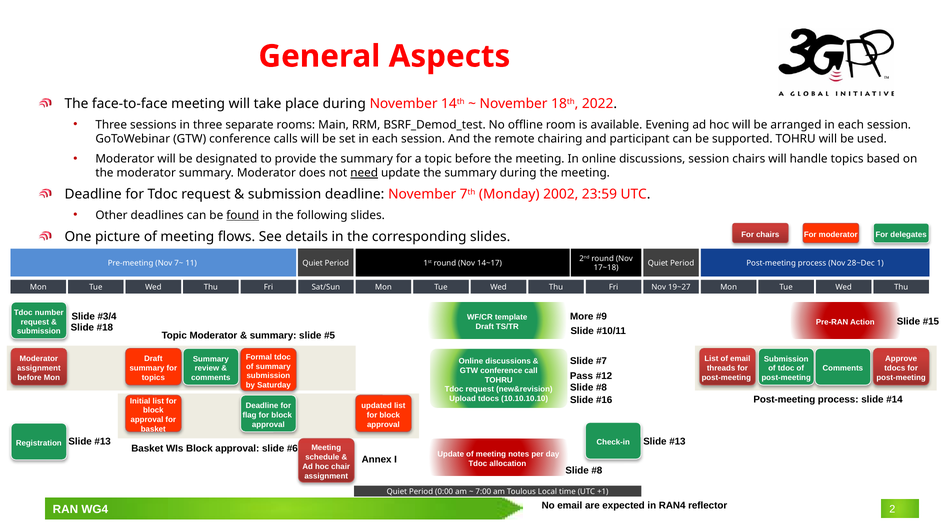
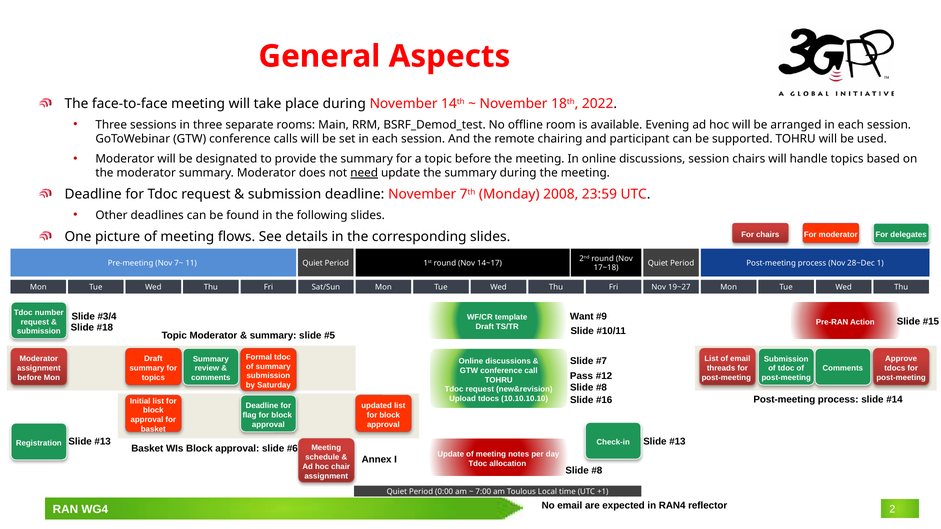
2002: 2002 -> 2008
found underline: present -> none
More: More -> Want
